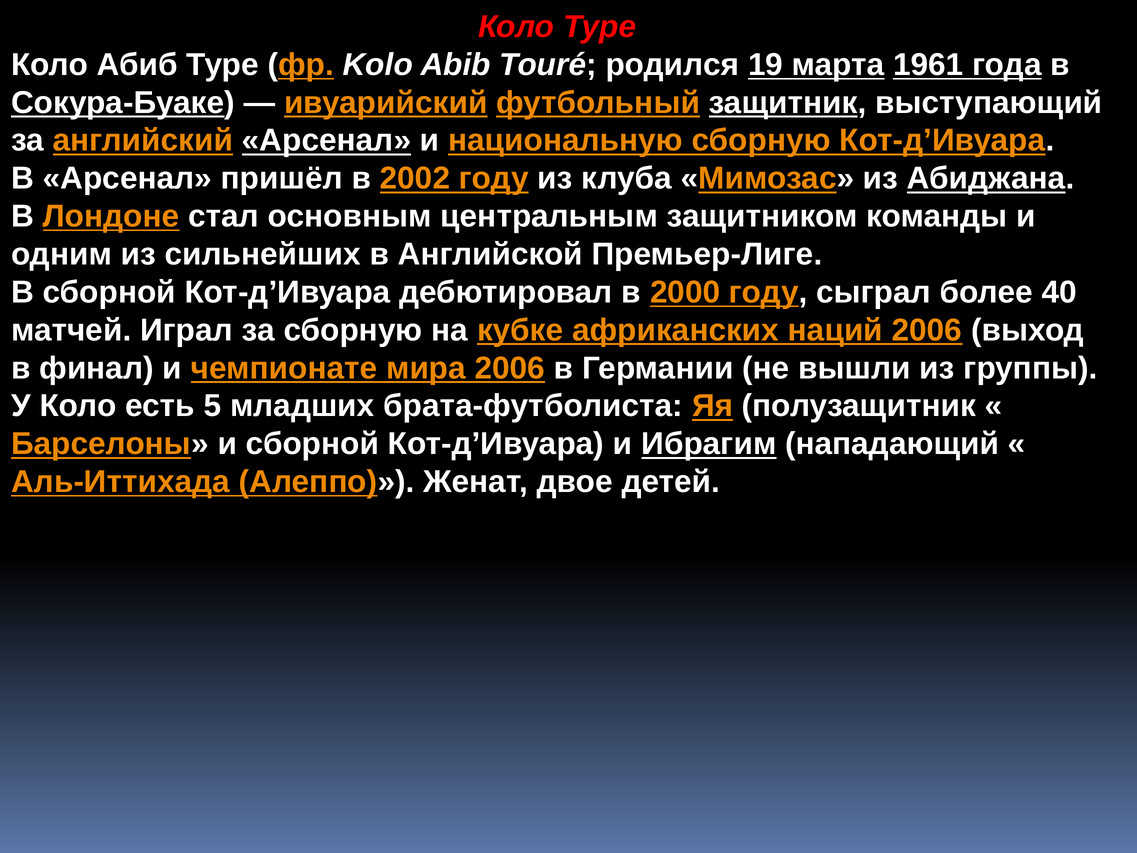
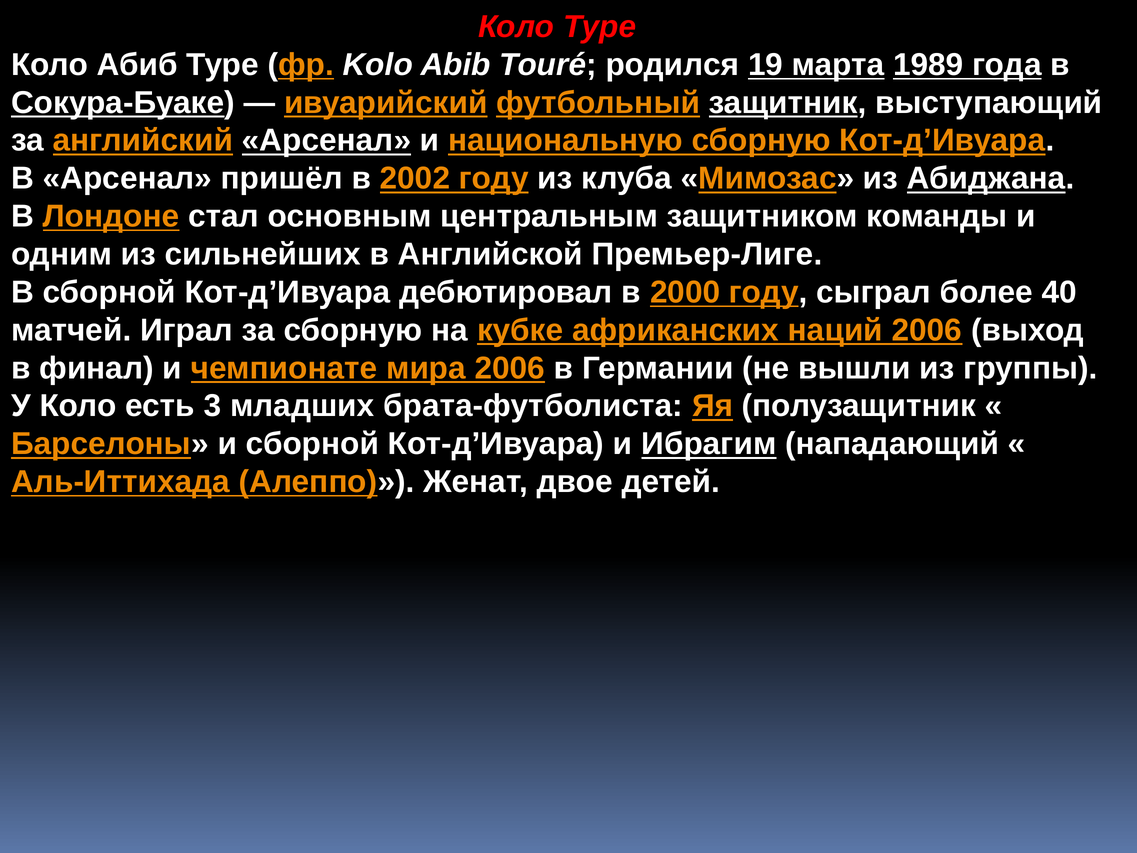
1961: 1961 -> 1989
5: 5 -> 3
